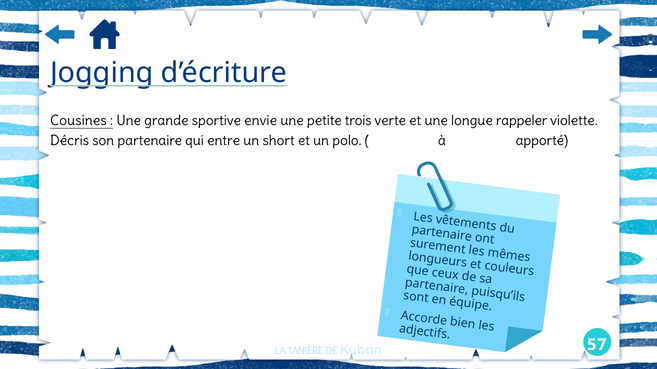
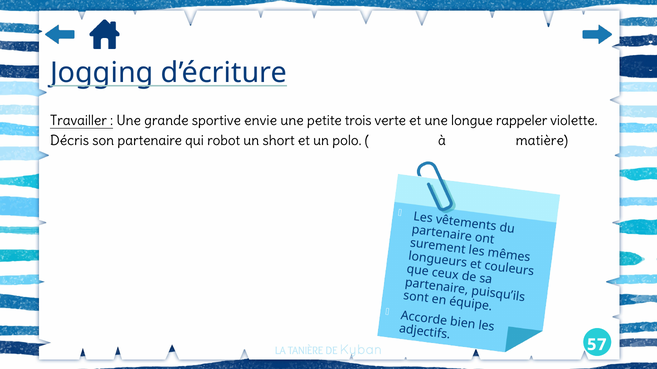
Cousines: Cousines -> Travailler
entre: entre -> robot
apporté: apporté -> matière
